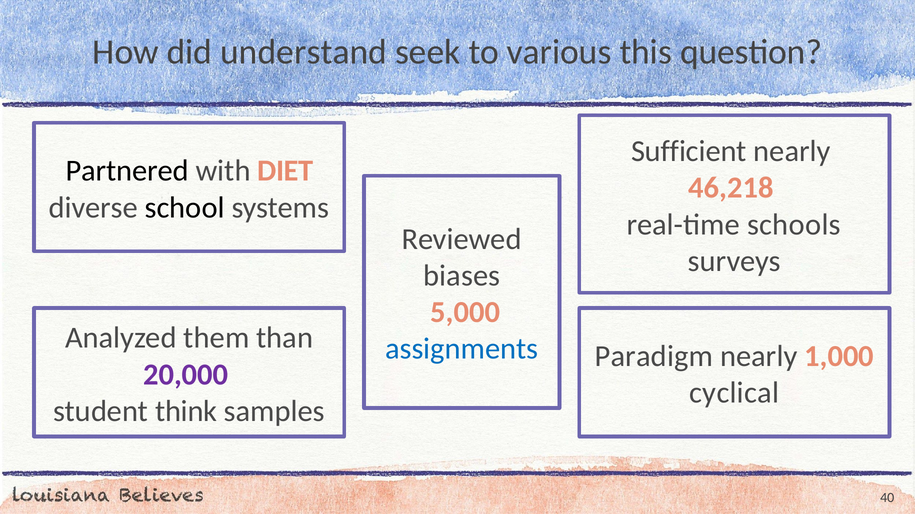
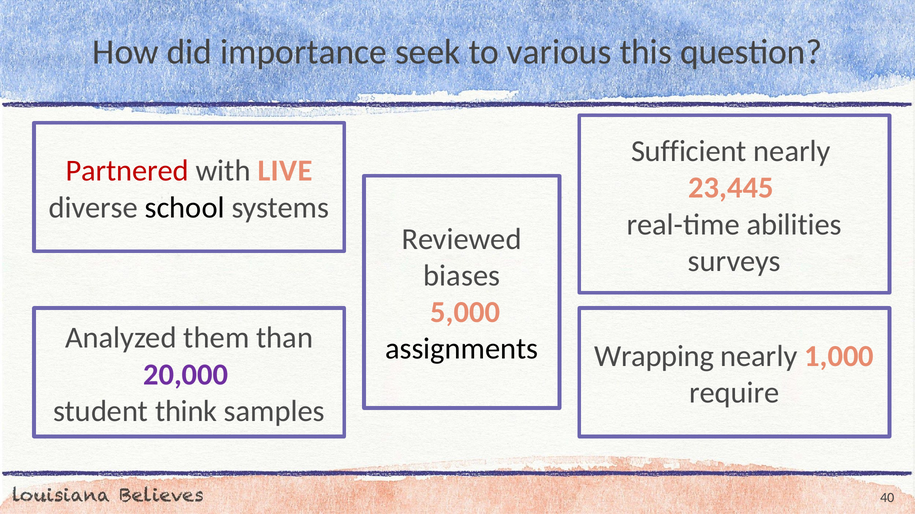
understand: understand -> importance
Partnered colour: black -> red
DIET: DIET -> LIVE
46,218: 46,218 -> 23,445
schools: schools -> abilities
assignments colour: blue -> black
Paradigm: Paradigm -> Wrapping
cyclical: cyclical -> require
